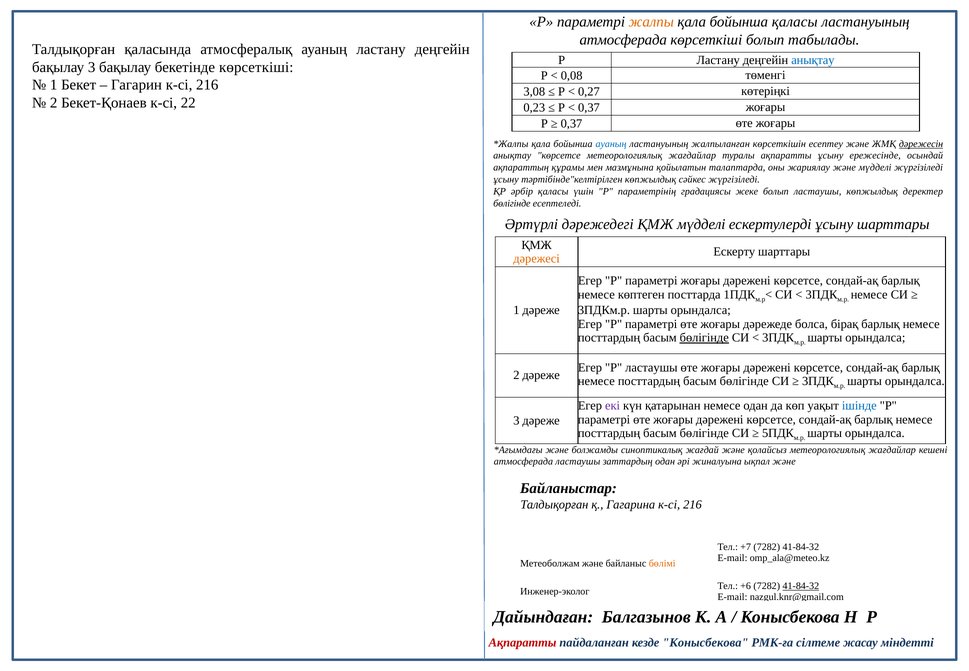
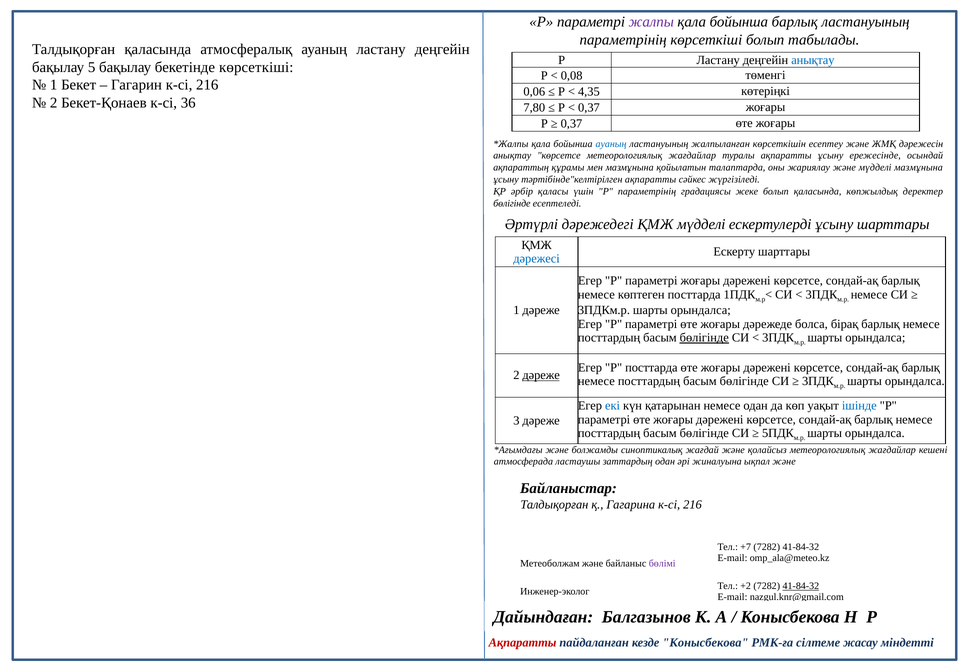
жалпы colour: orange -> purple
бойынша қаласы: қаласы -> барлық
атмосферада at (623, 40): атмосферада -> параметрінің
бақылау 3: 3 -> 5
3,08: 3,08 -> 0,06
0,27: 0,27 -> 4,35
22: 22 -> 36
0,23: 0,23 -> 7,80
дәрежесін underline: present -> none
мүдделі жүргізіледі: жүргізіледі -> мазмұнына
тәртібінде"келтірілген көпжылдық: көпжылдық -> ақпаратты
болып ластаушы: ластаушы -> қаласында
дәрежесі colour: orange -> blue
Р ластаушы: ластаушы -> посттарда
дәреже at (541, 375) underline: none -> present
екі colour: purple -> blue
бөлімі colour: orange -> purple
+6: +6 -> +2
